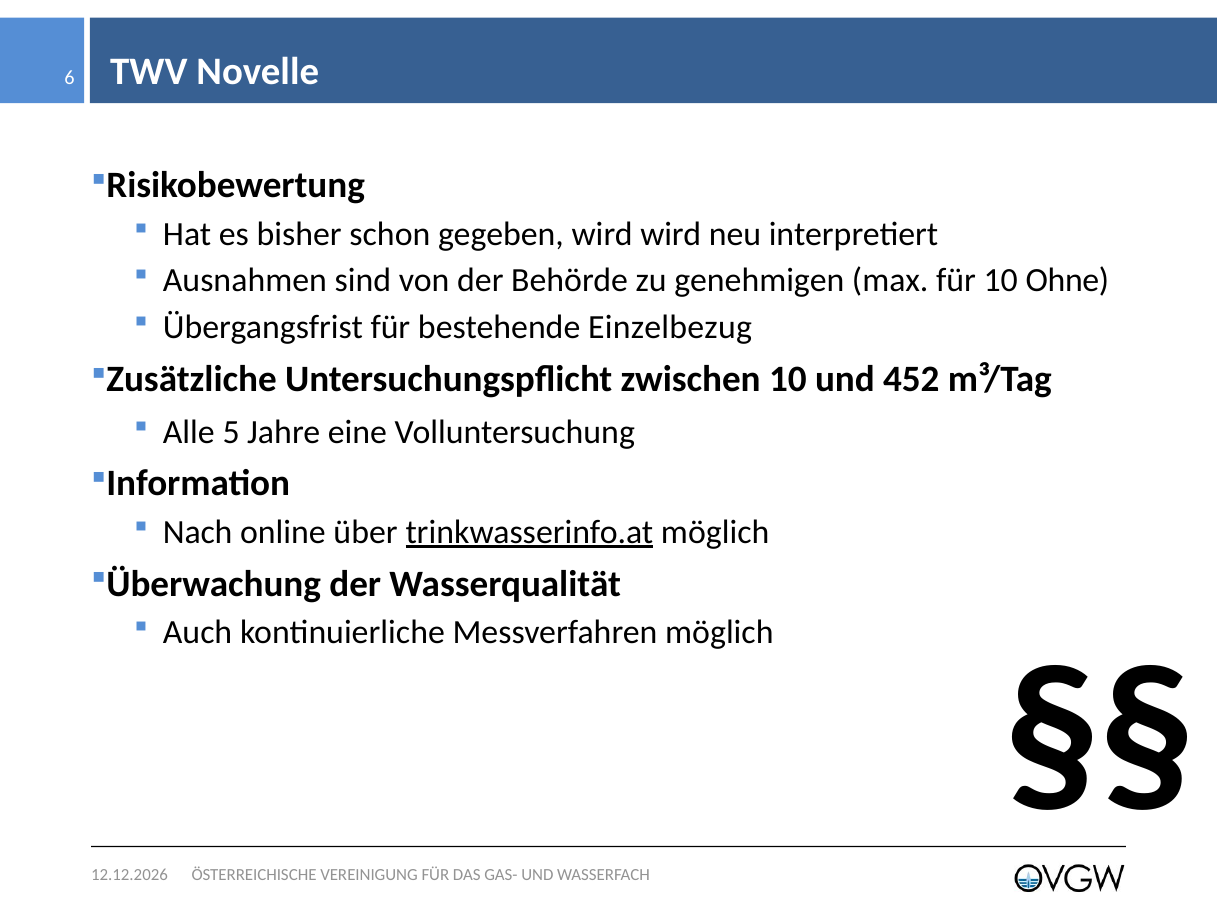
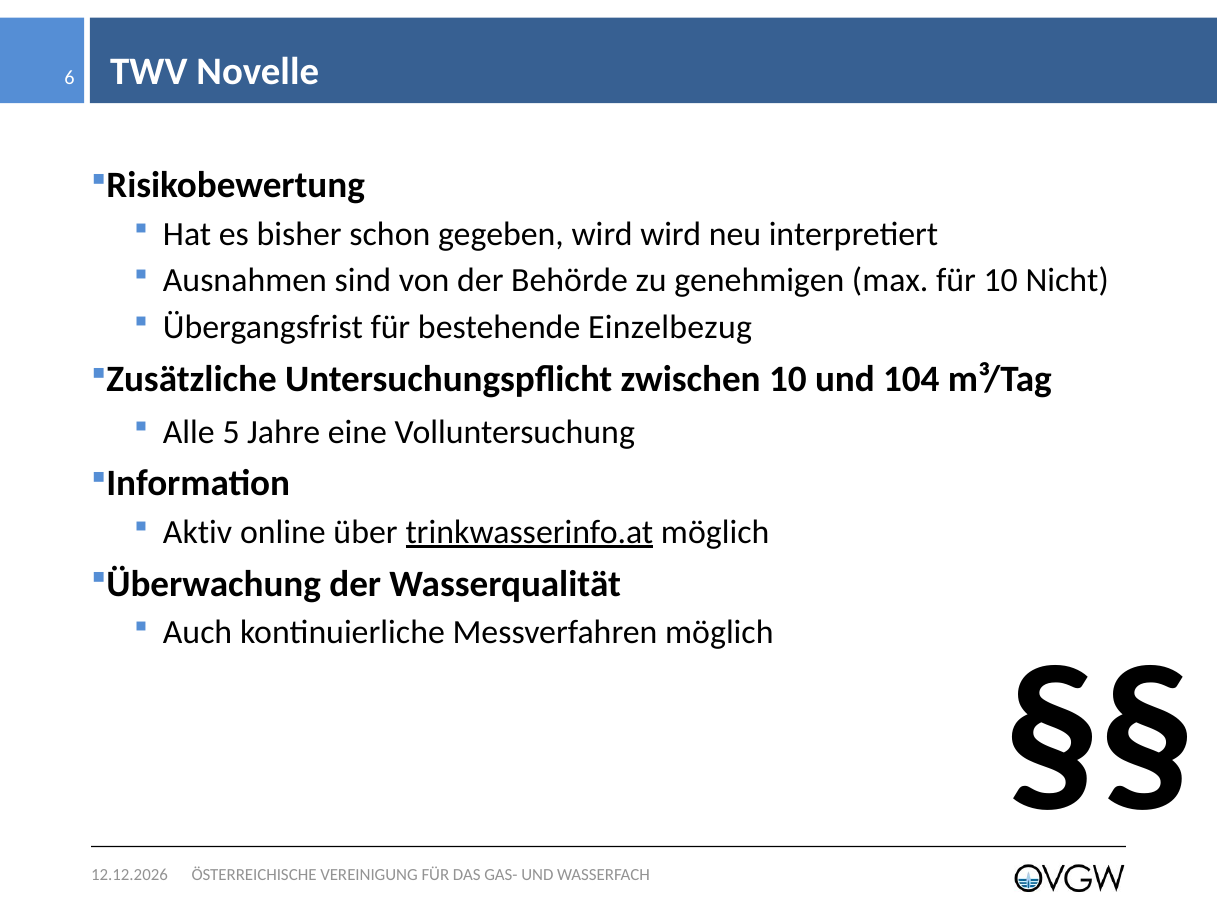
Ohne: Ohne -> Nicht
452: 452 -> 104
Nach: Nach -> Aktiv
